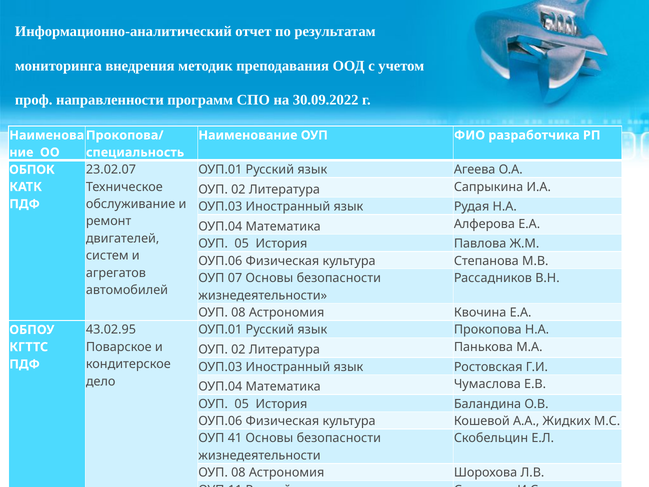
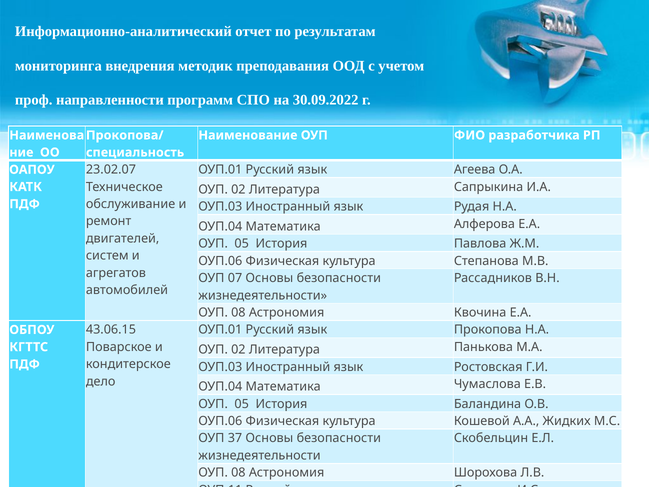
ОБПОК: ОБПОК -> ОАПОУ
43.02.95: 43.02.95 -> 43.06.15
41: 41 -> 37
